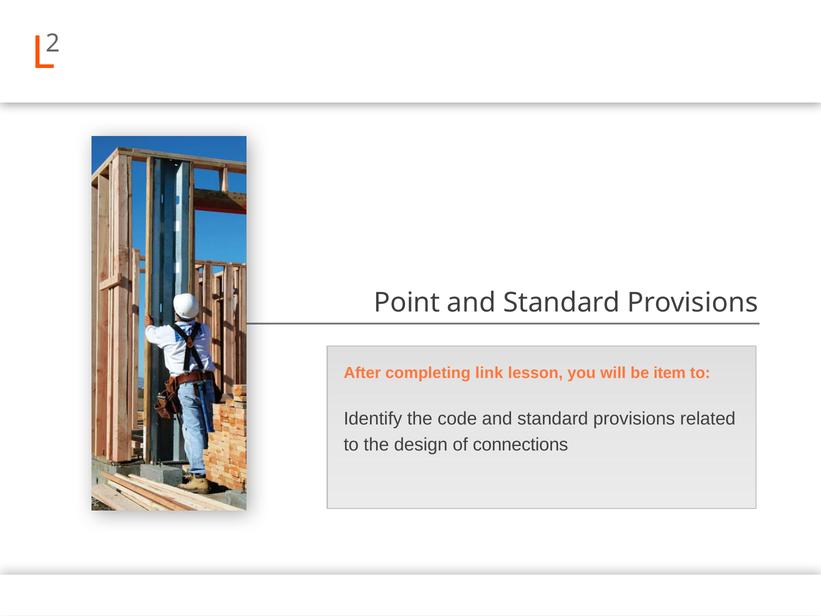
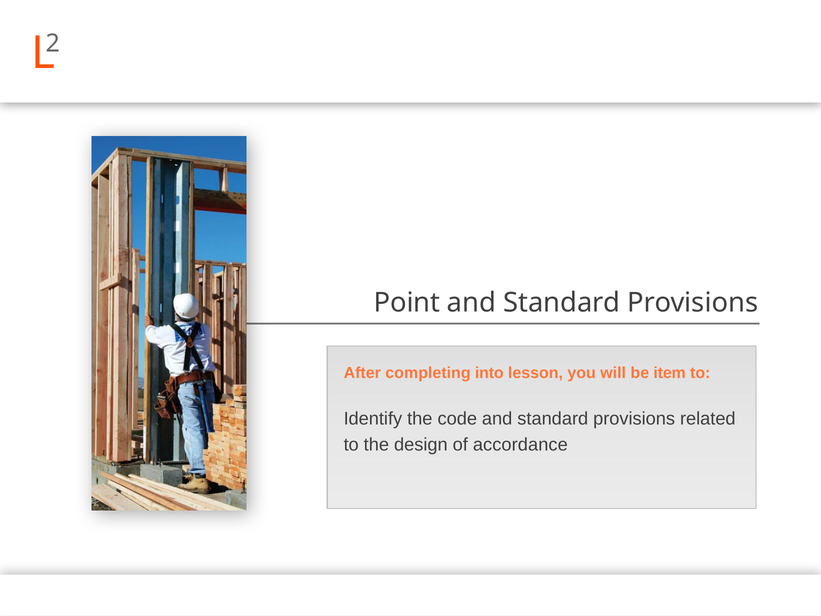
link: link -> into
connections: connections -> accordance
